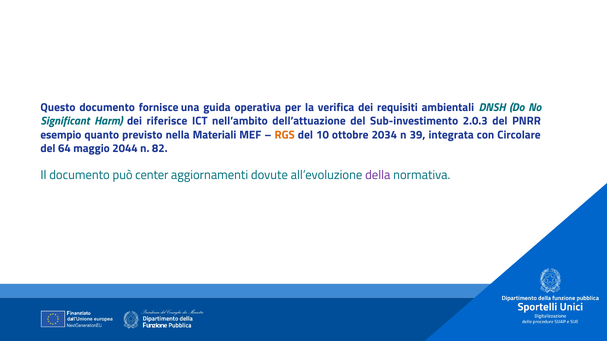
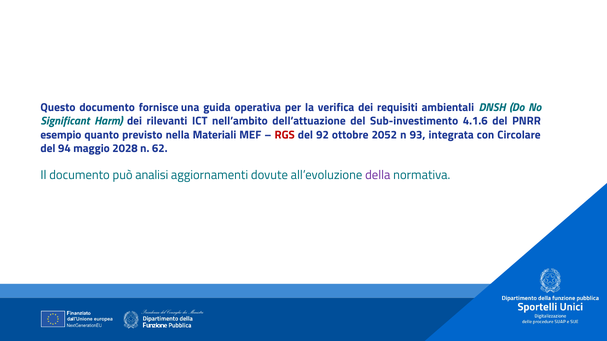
riferisce: riferisce -> rilevanti
2.0.3: 2.0.3 -> 4.1.6
RGS colour: orange -> red
10: 10 -> 92
2034: 2034 -> 2052
39: 39 -> 93
64: 64 -> 94
2044: 2044 -> 2028
82: 82 -> 62
center: center -> analisi
